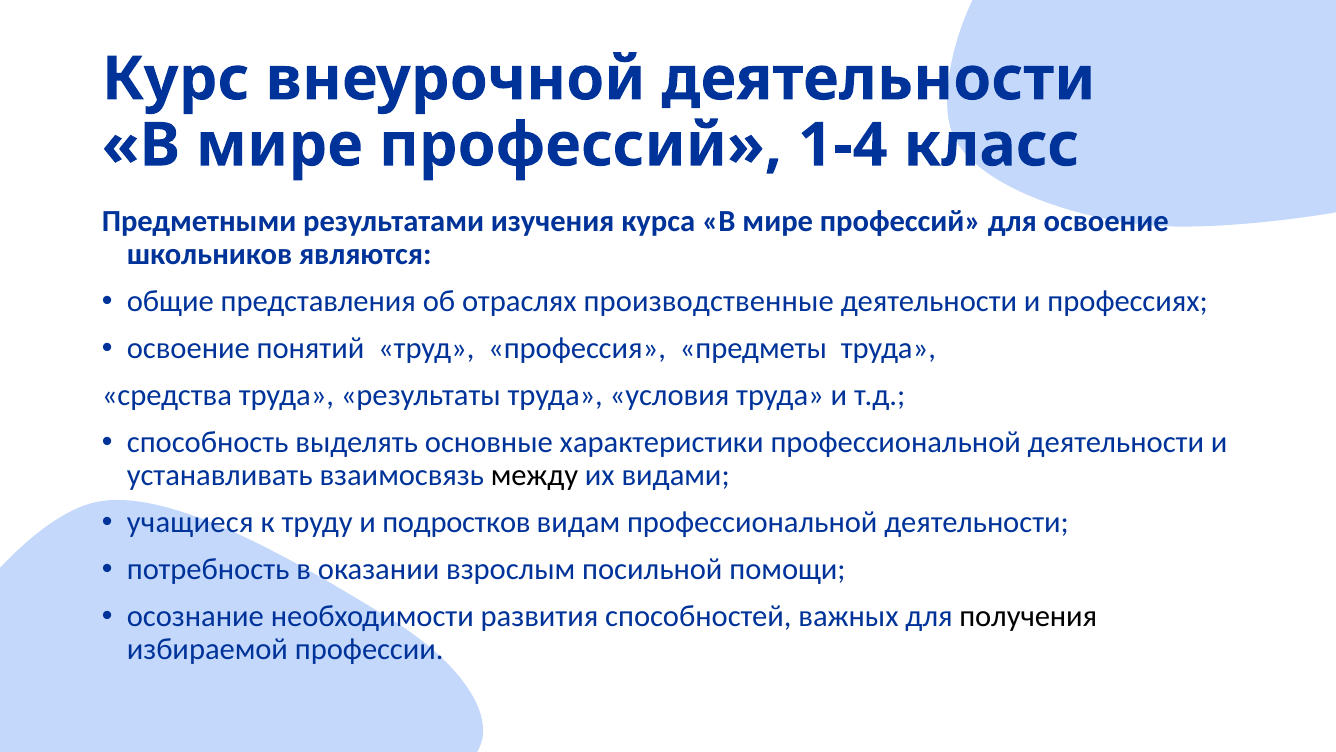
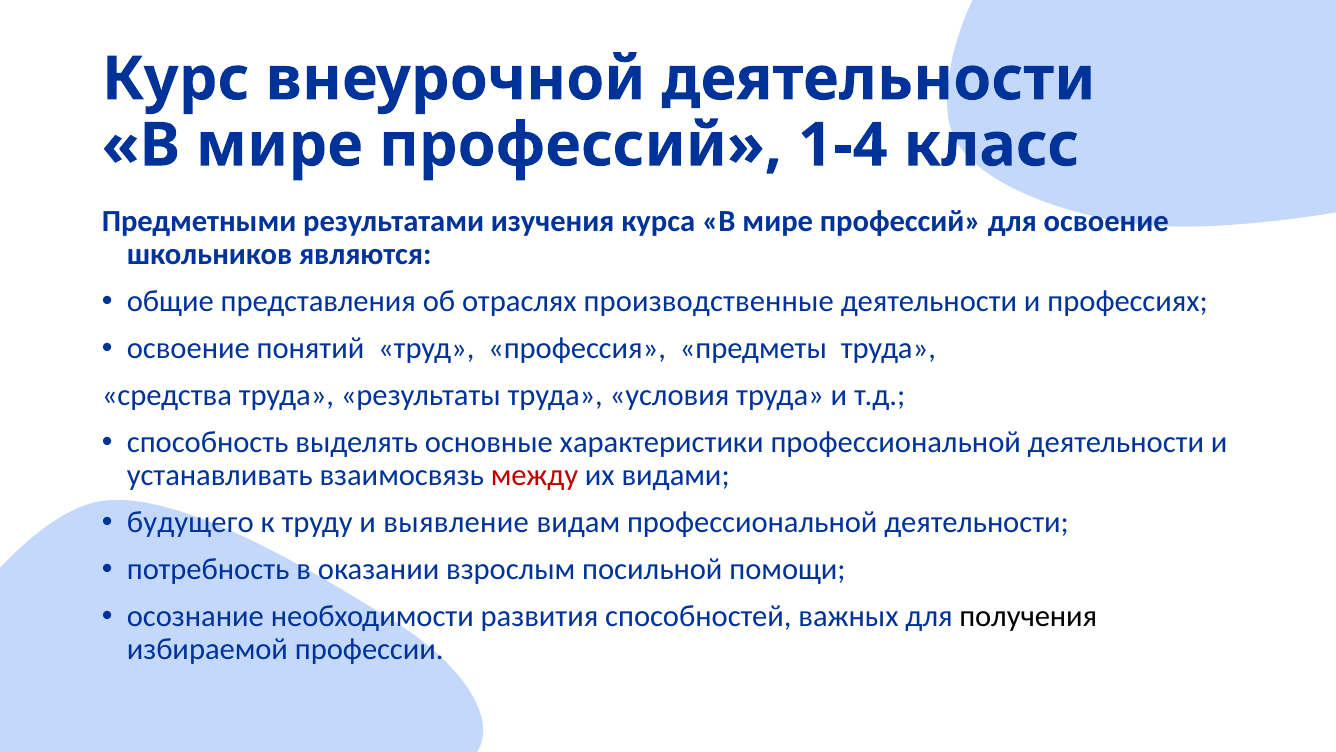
между colour: black -> red
учащиеся: учащиеся -> будущего
подростков: подростков -> выявление
